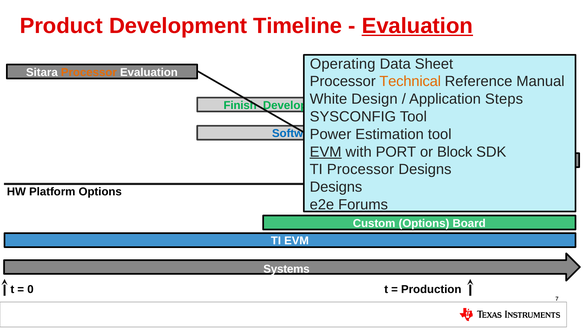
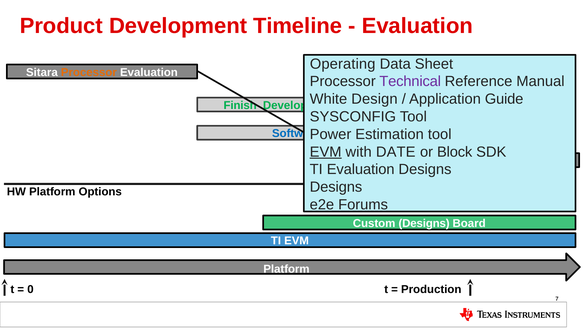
Evaluation at (417, 26) underline: present -> none
Technical colour: orange -> purple
Steps: Steps -> Guide
PORT: PORT -> DATE
TI Processor: Processor -> Evaluation
Custom Options: Options -> Designs
Systems at (287, 269): Systems -> Platform
